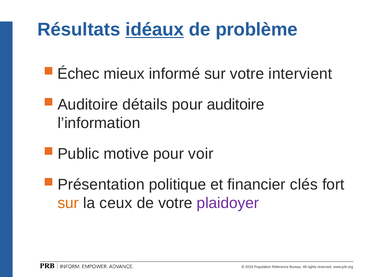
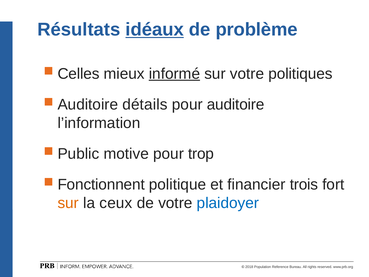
Échec: Échec -> Celles
informé underline: none -> present
intervient: intervient -> politiques
voir: voir -> trop
Présentation: Présentation -> Fonctionnent
clés: clés -> trois
plaidoyer colour: purple -> blue
